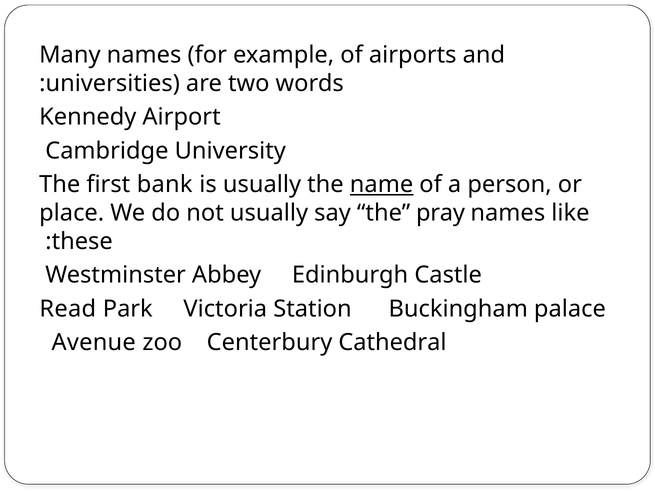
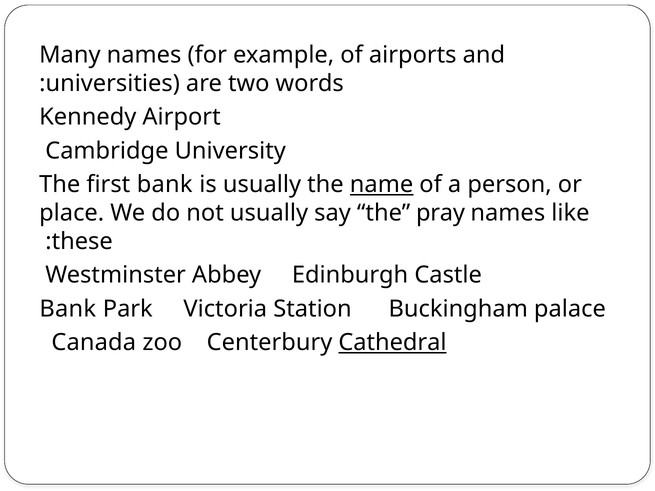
Read at (68, 309): Read -> Bank
Avenue: Avenue -> Canada
Cathedral underline: none -> present
